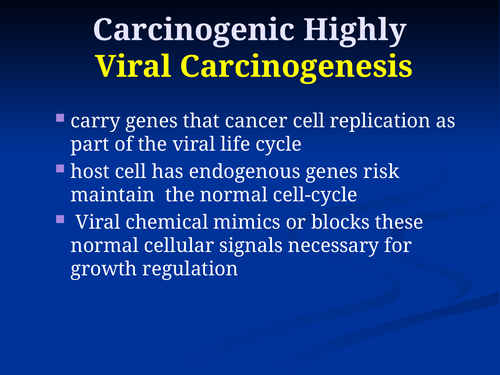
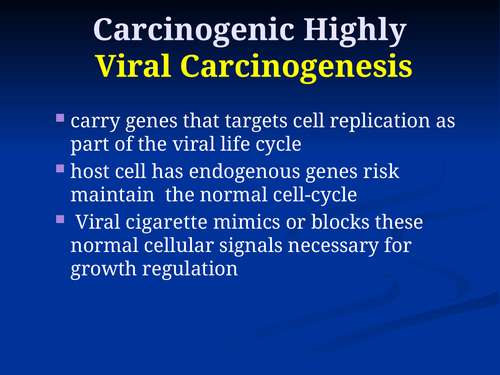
cancer: cancer -> targets
chemical: chemical -> cigarette
